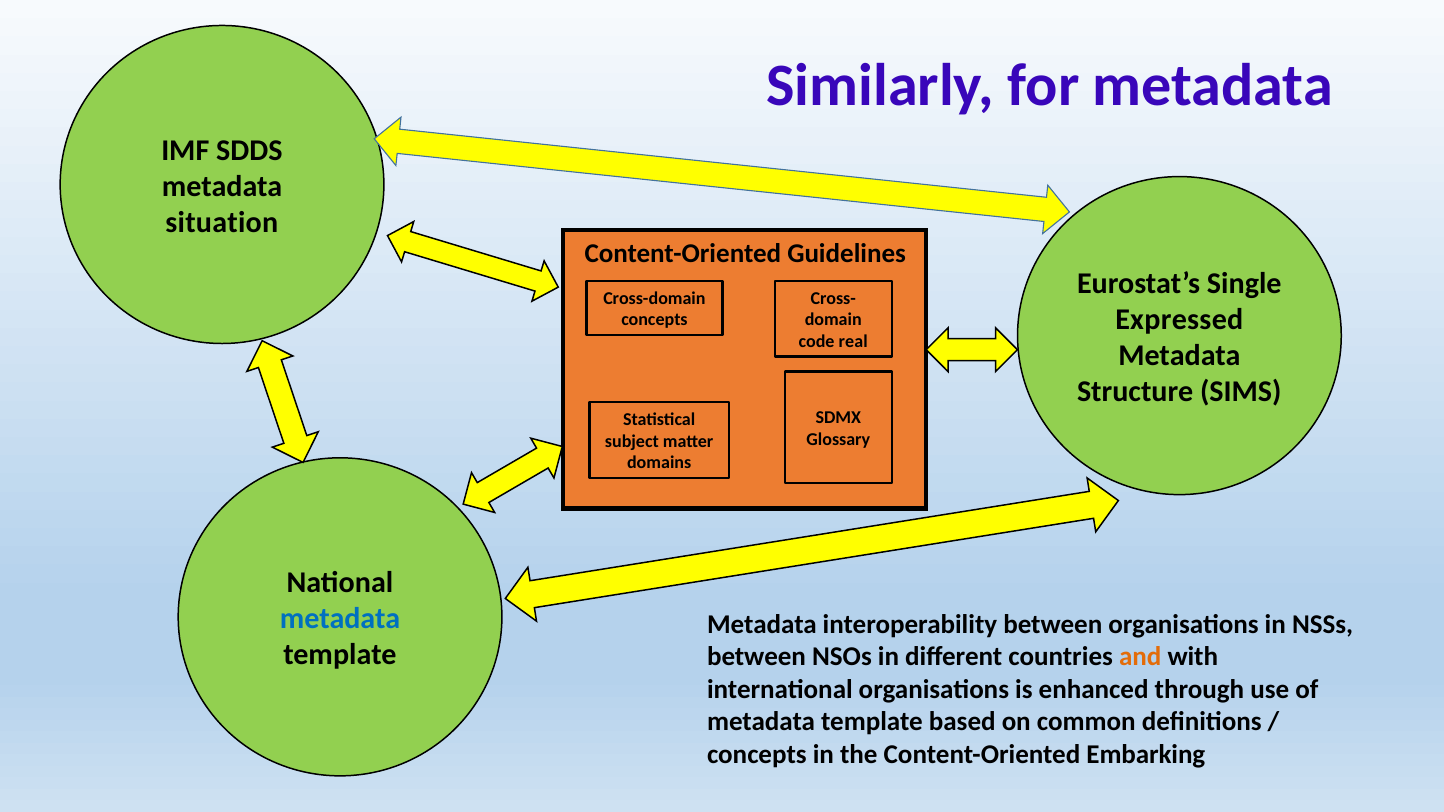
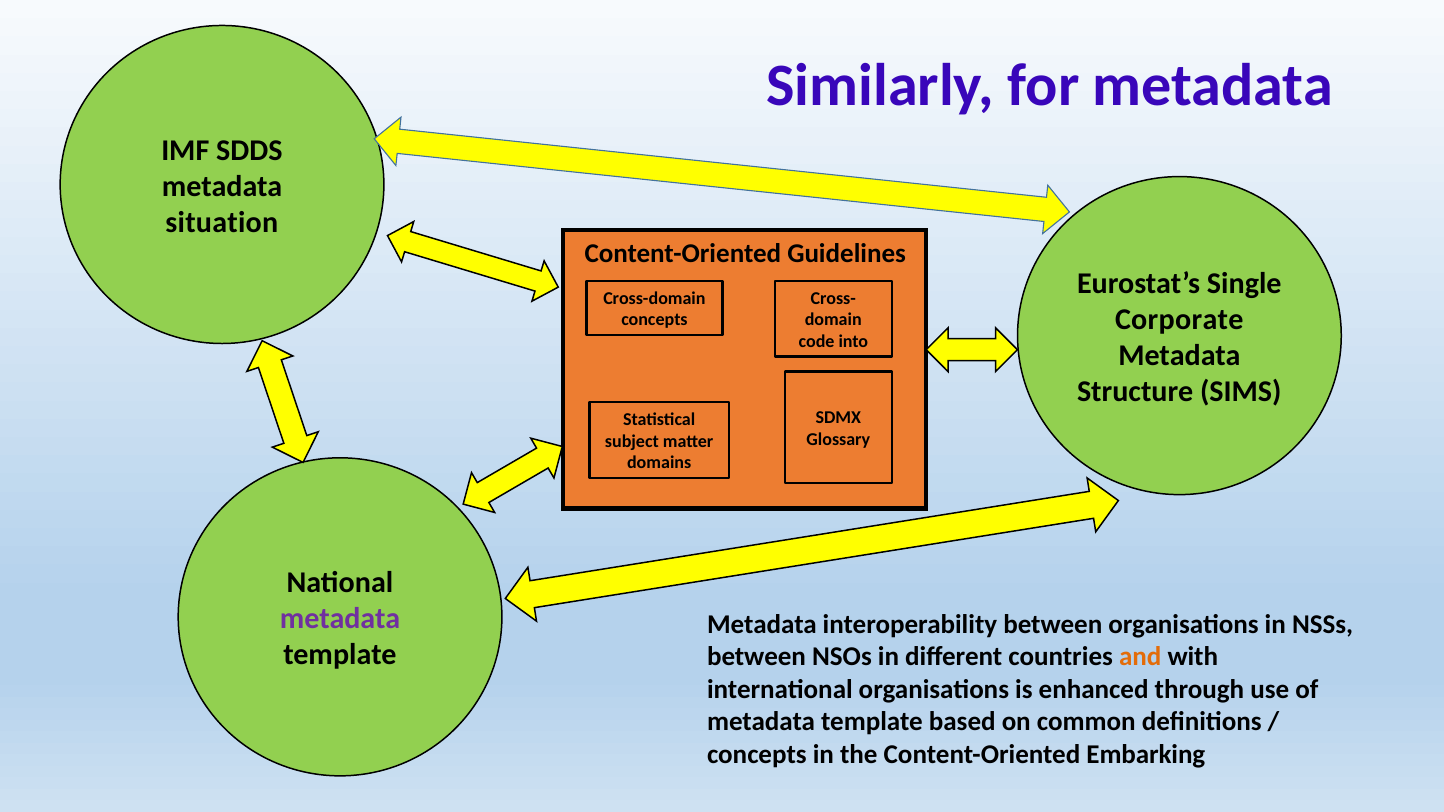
Expressed: Expressed -> Corporate
real: real -> into
metadata at (340, 619) colour: blue -> purple
